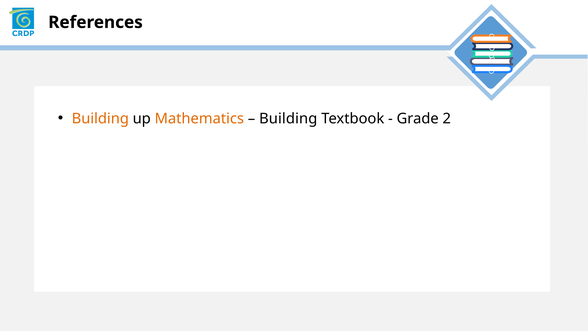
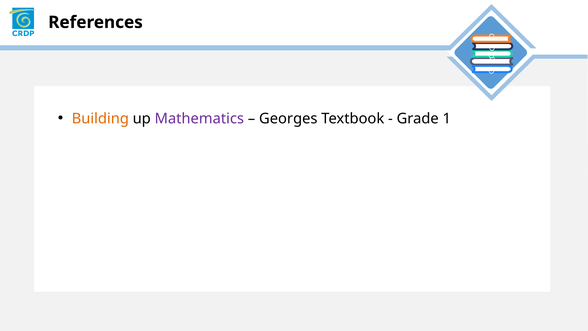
Mathematics colour: orange -> purple
Building at (288, 118): Building -> Georges
2: 2 -> 1
